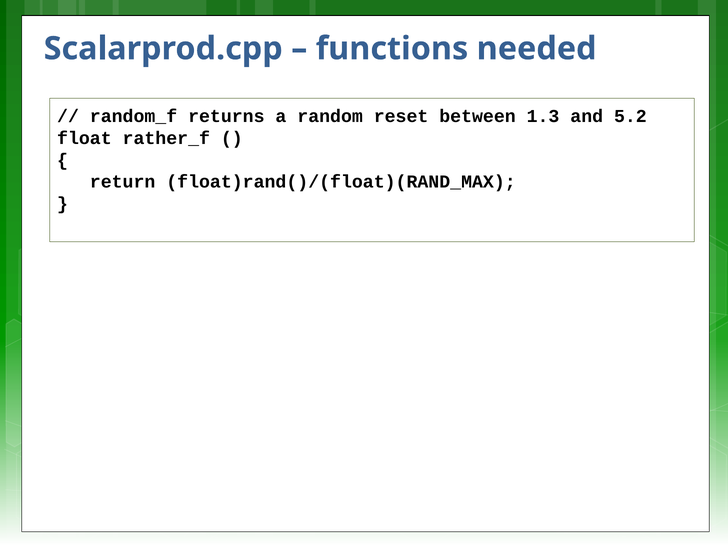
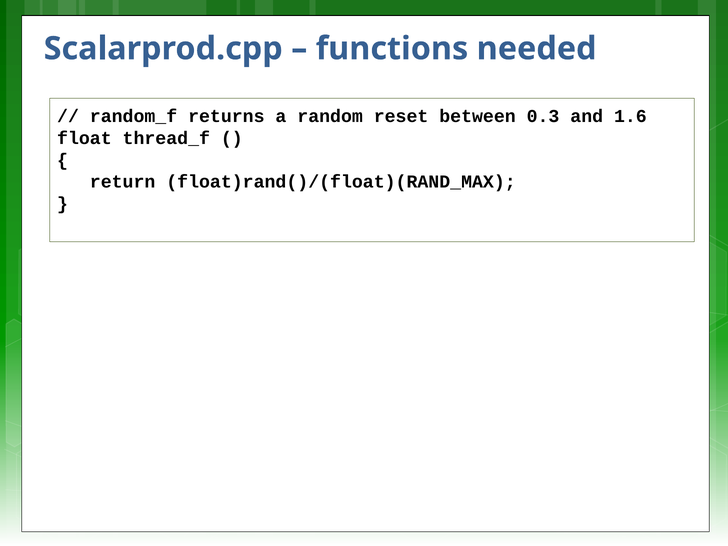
1.3: 1.3 -> 0.3
5.2: 5.2 -> 1.6
rather_f: rather_f -> thread_f
